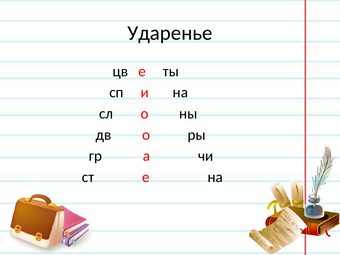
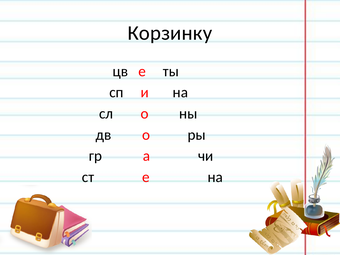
Ударенье: Ударенье -> Корзинку
